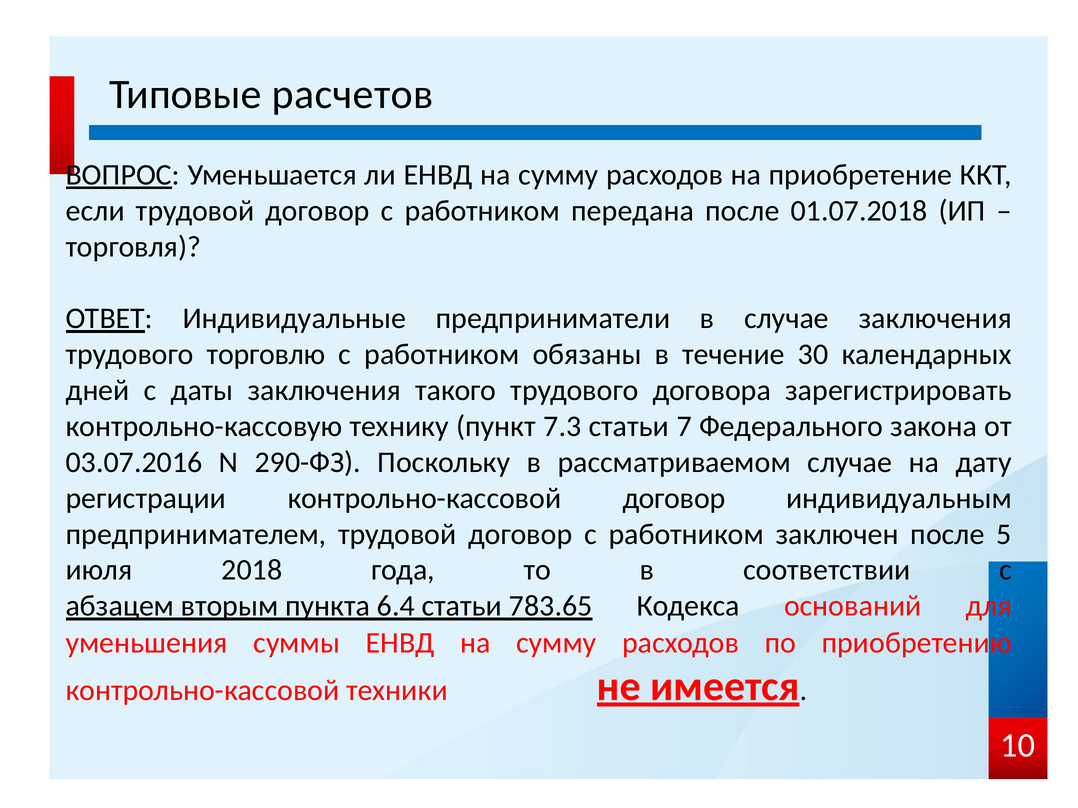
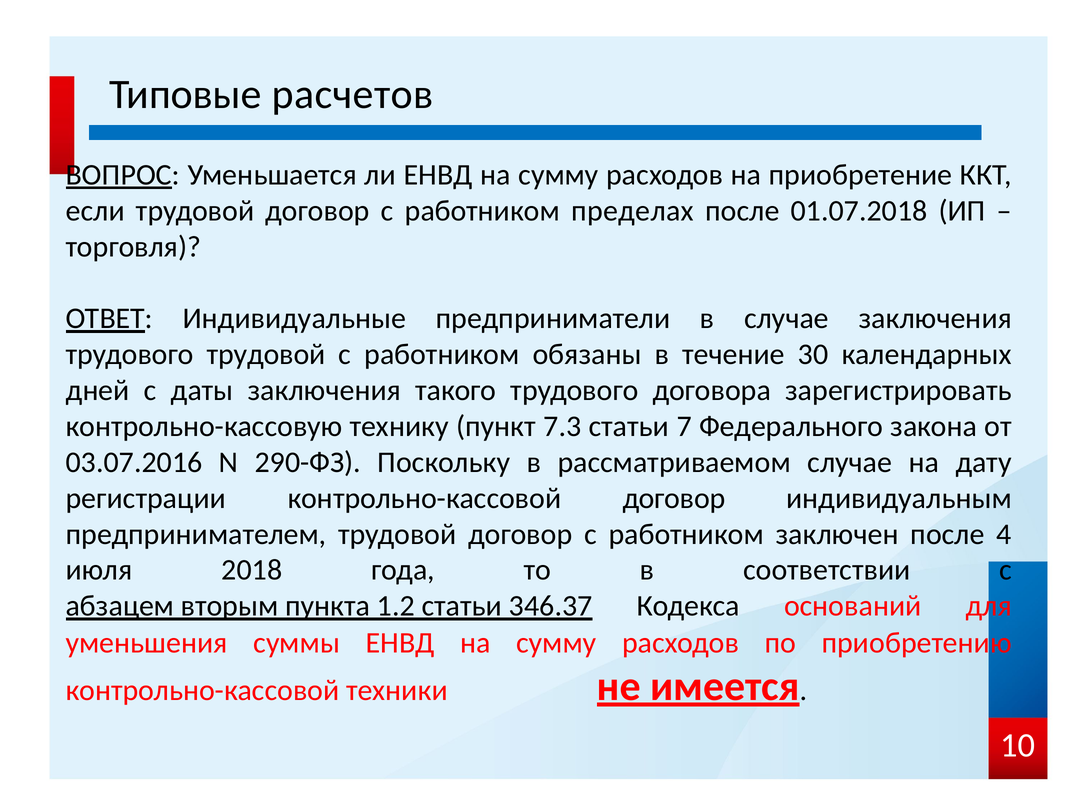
передана: передана -> пределах
трудового торговлю: торговлю -> трудовой
5: 5 -> 4
6.4: 6.4 -> 1.2
783.65: 783.65 -> 346.37
